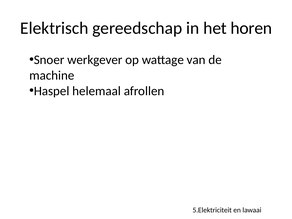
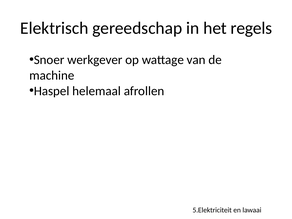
horen: horen -> regels
